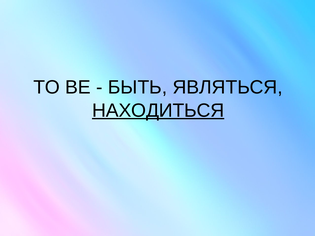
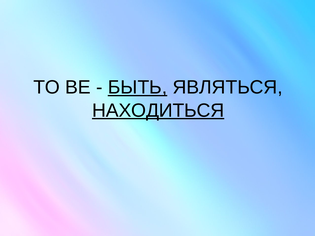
БЫТЬ underline: none -> present
